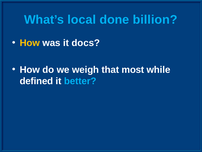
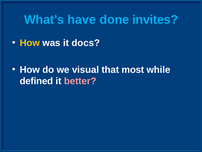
local: local -> have
billion: billion -> invites
weigh: weigh -> visual
better colour: light blue -> pink
